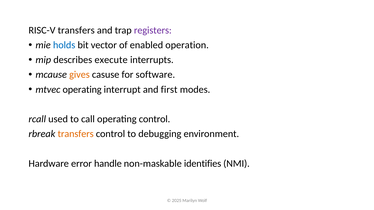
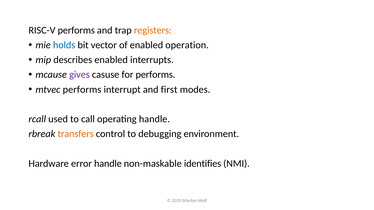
RISC-V transfers: transfers -> performs
registers colour: purple -> orange
describes execute: execute -> enabled
gives colour: orange -> purple
for software: software -> performs
mtvec operating: operating -> performs
operating control: control -> handle
